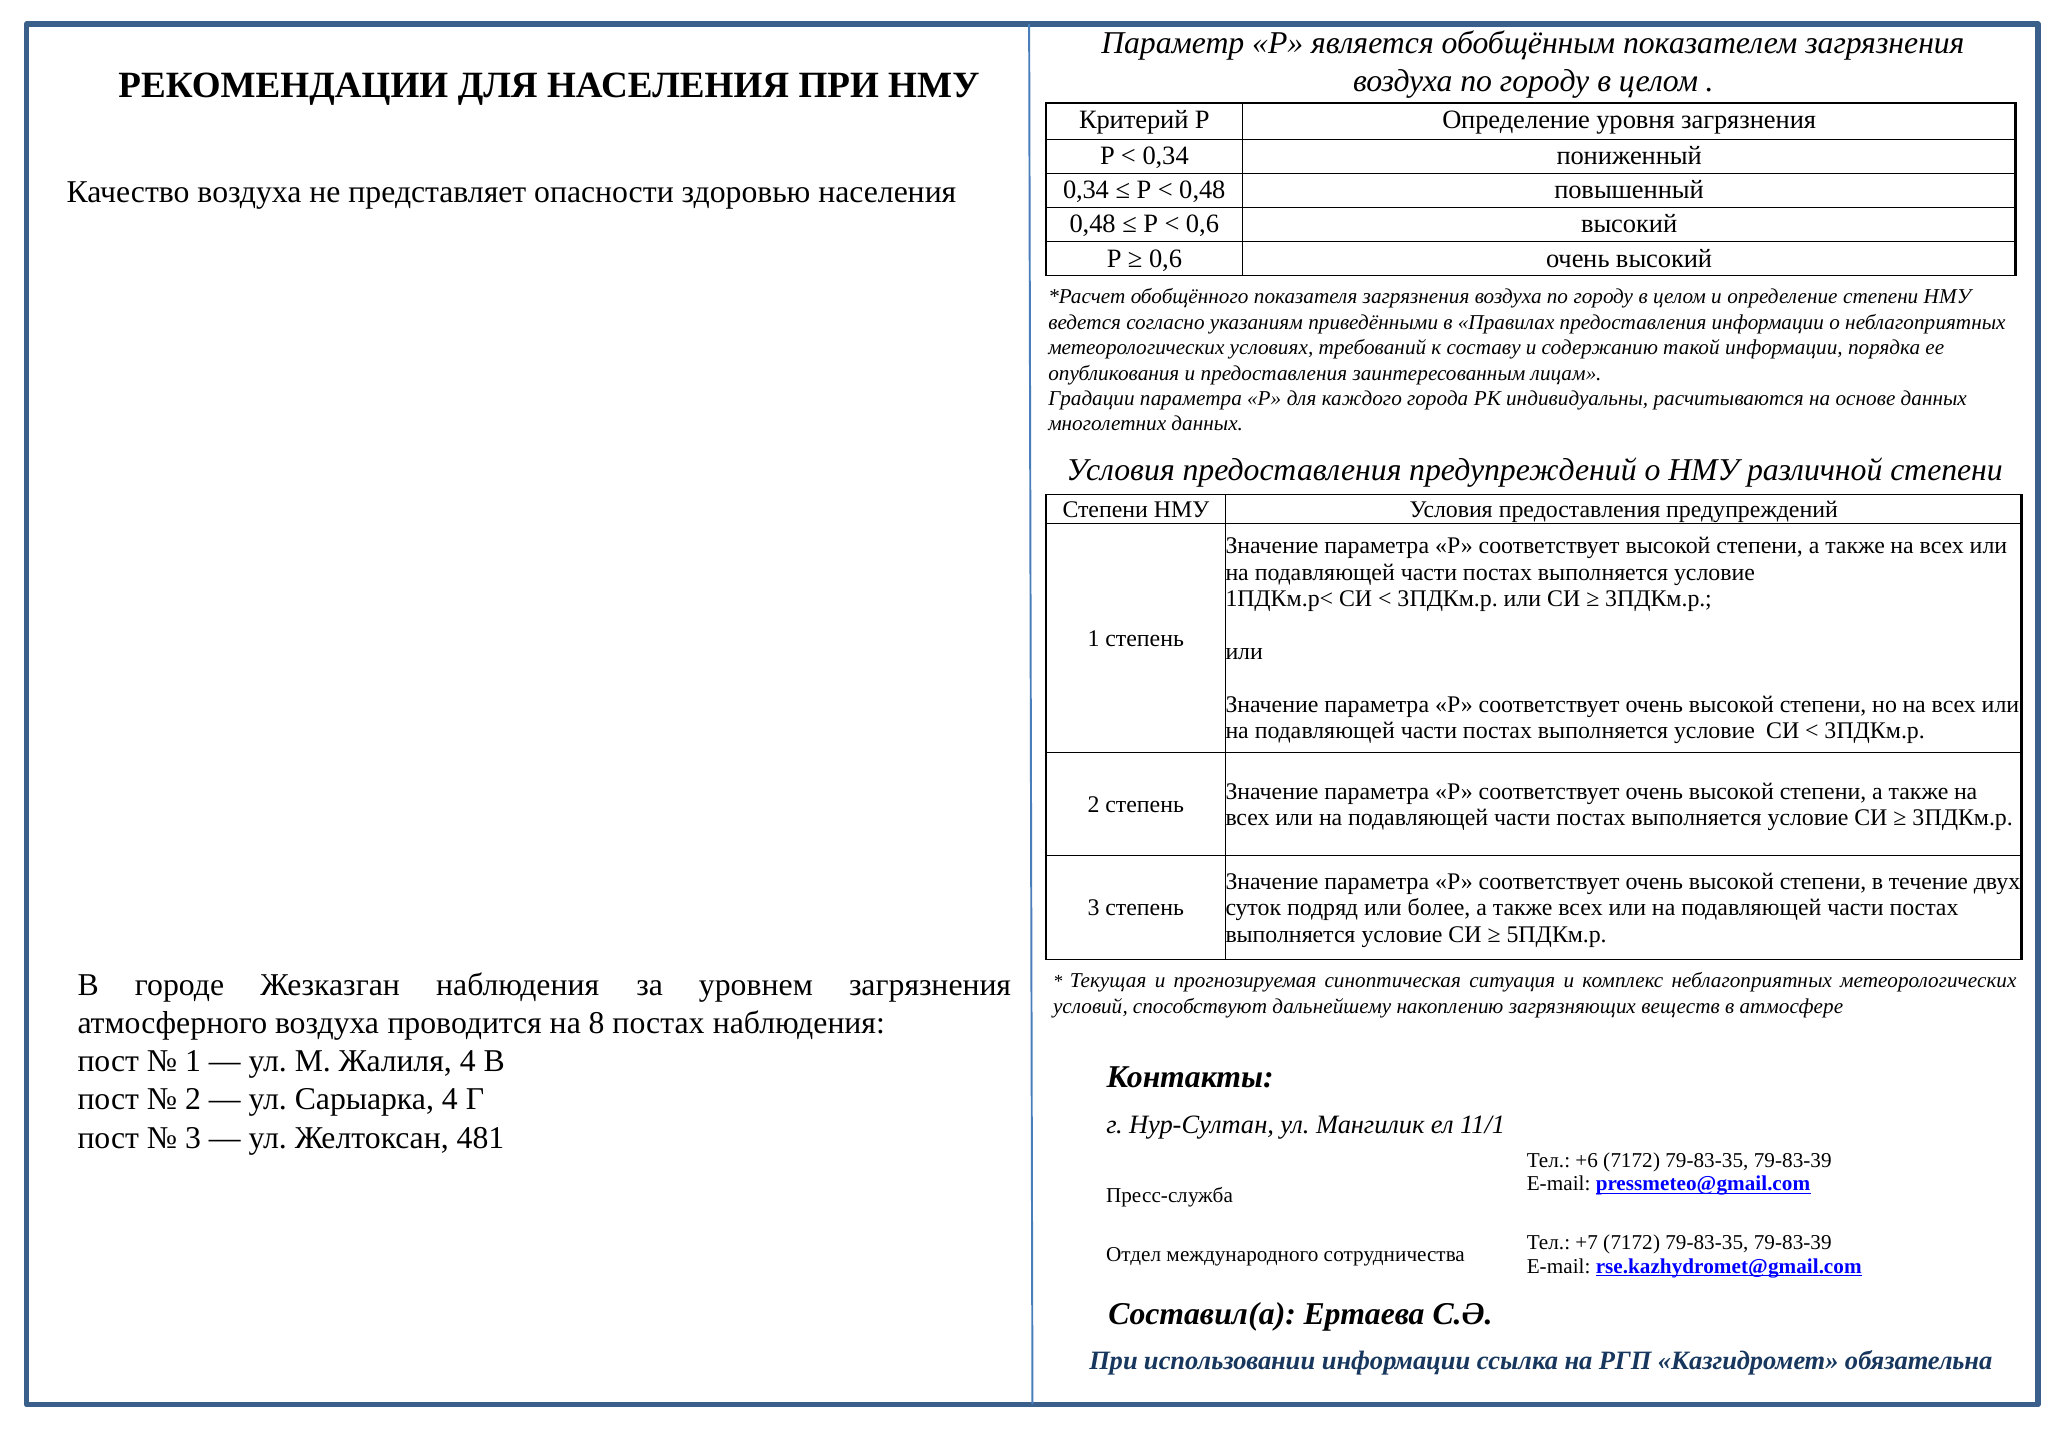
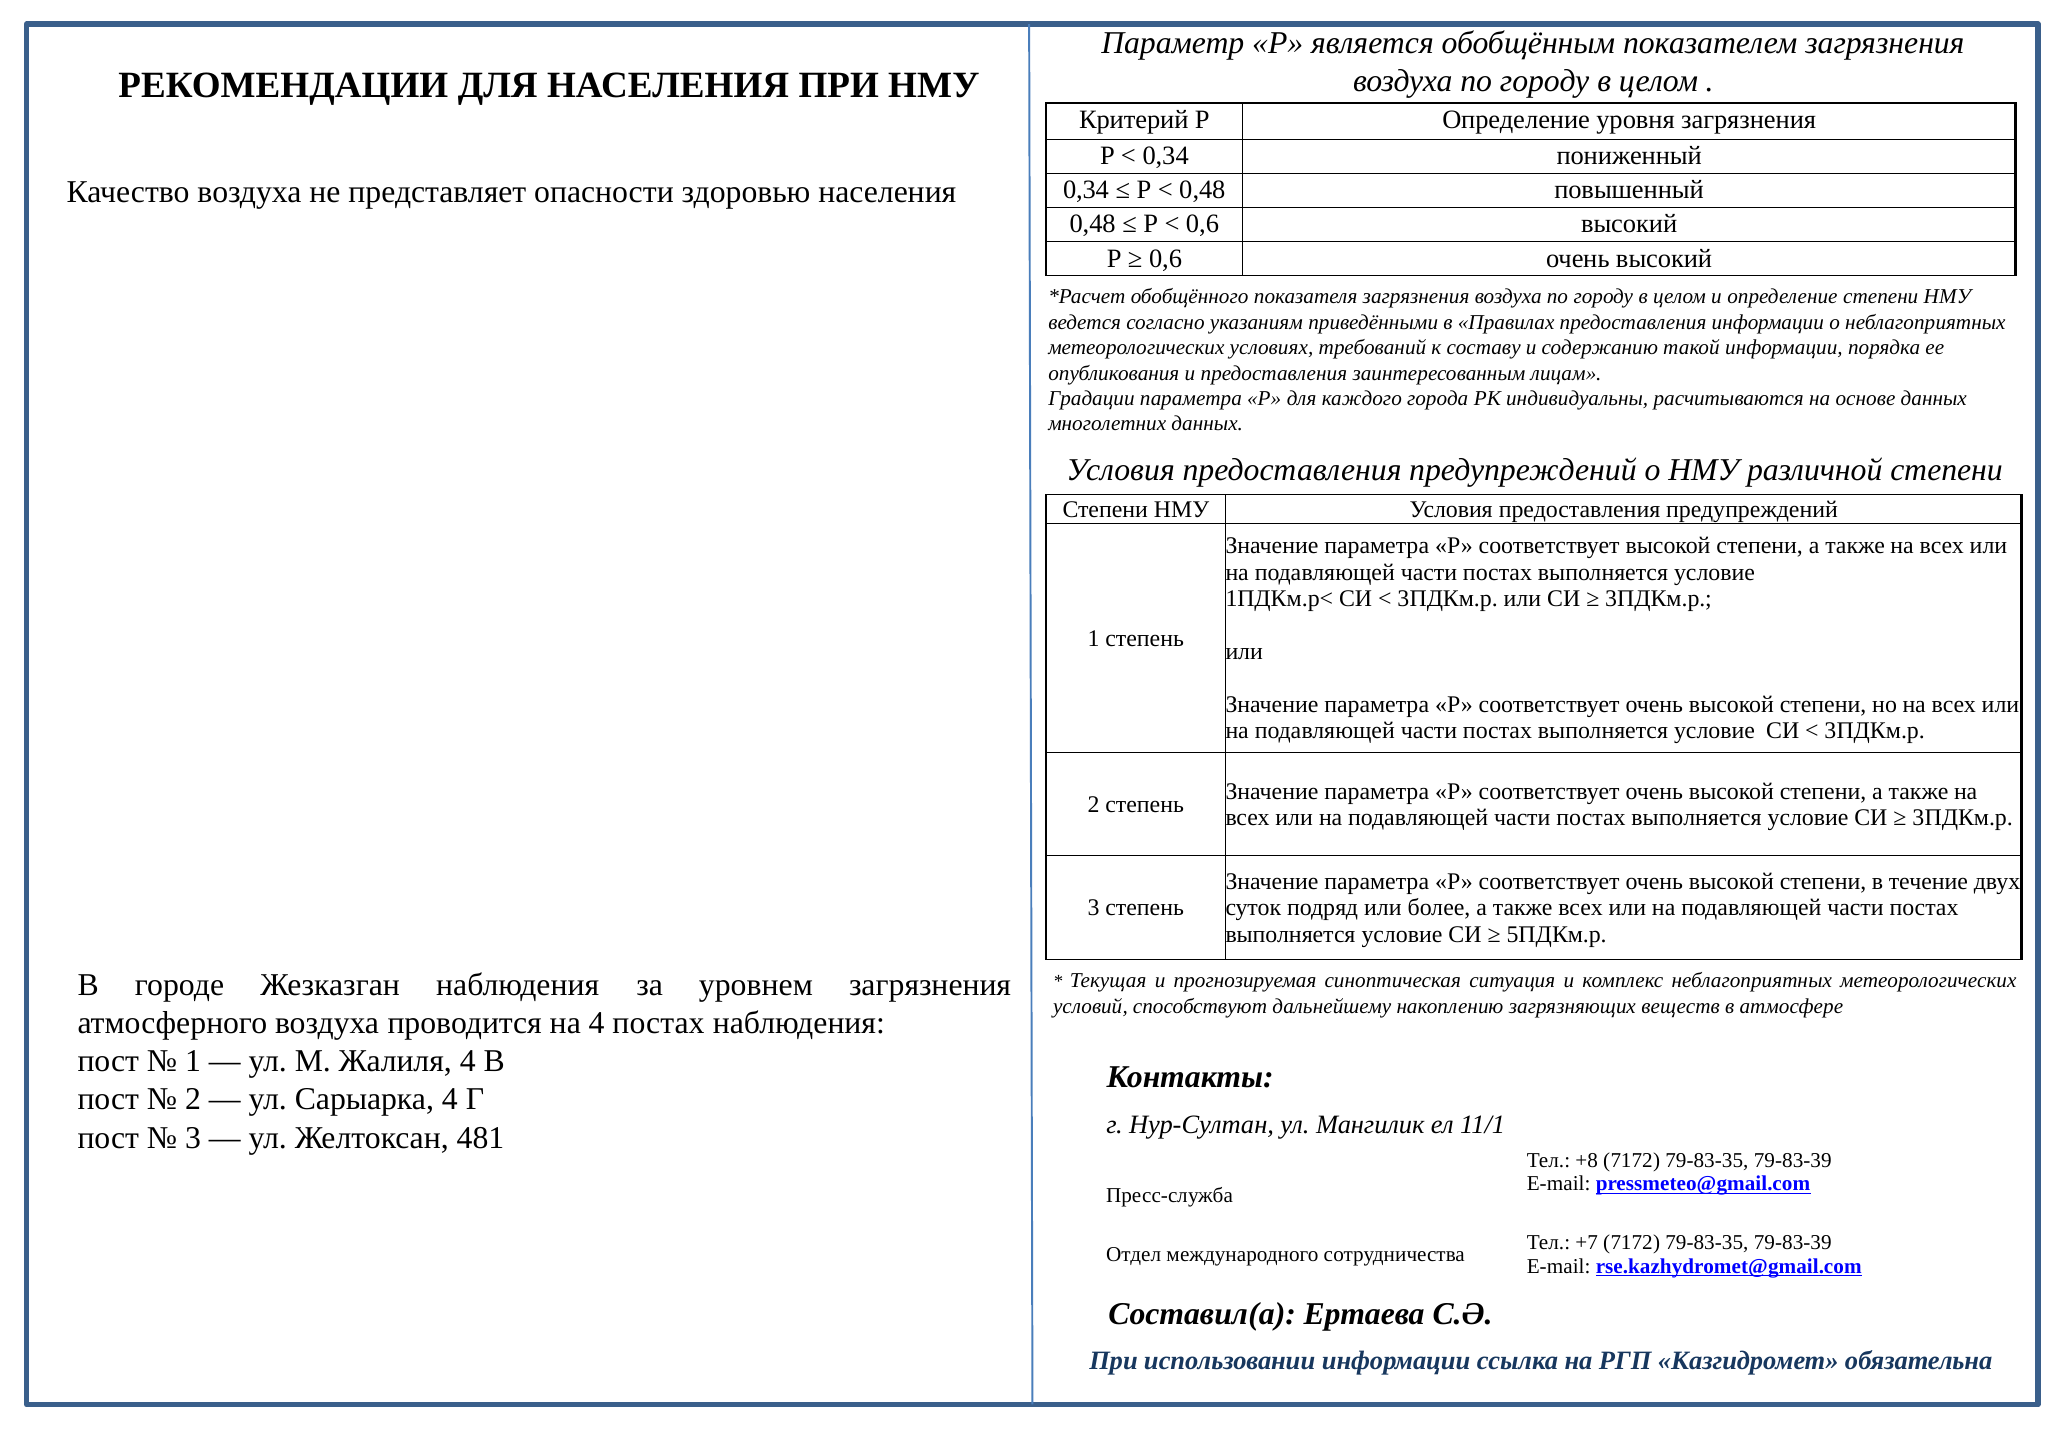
на 8: 8 -> 4
+6: +6 -> +8
